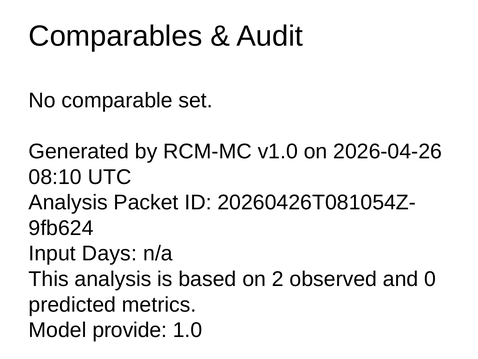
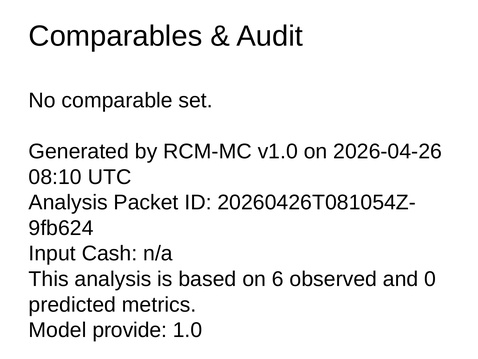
Days: Days -> Cash
2: 2 -> 6
